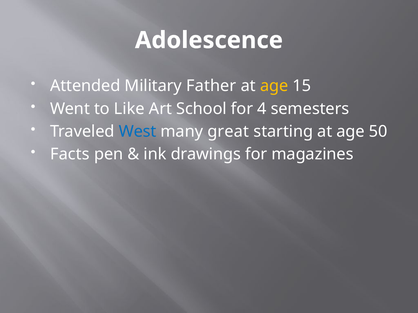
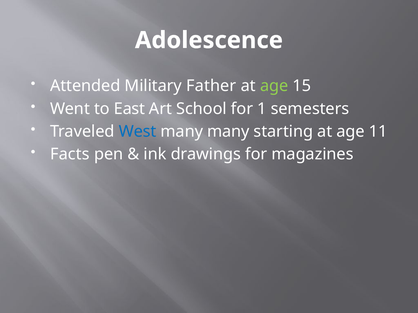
age at (274, 86) colour: yellow -> light green
Like: Like -> East
4: 4 -> 1
many great: great -> many
50: 50 -> 11
